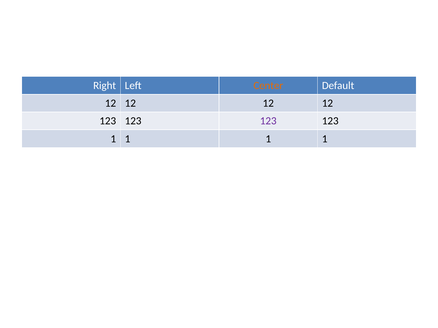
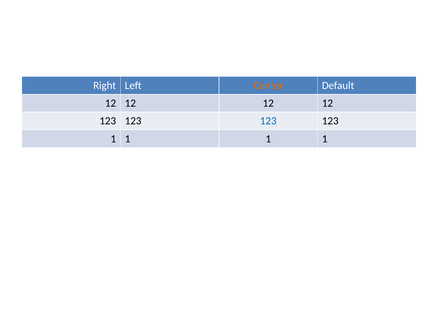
123 at (268, 121) colour: purple -> blue
